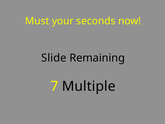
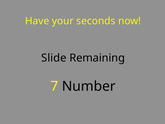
Must: Must -> Have
Multiple: Multiple -> Number
